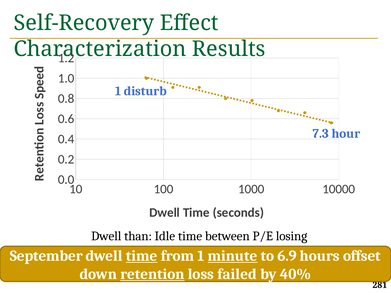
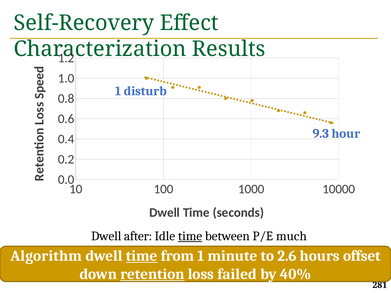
7.3: 7.3 -> 9.3
than: than -> after
time at (190, 236) underline: none -> present
losing: losing -> much
September: September -> Algorithm
minute underline: present -> none
6.9: 6.9 -> 2.6
